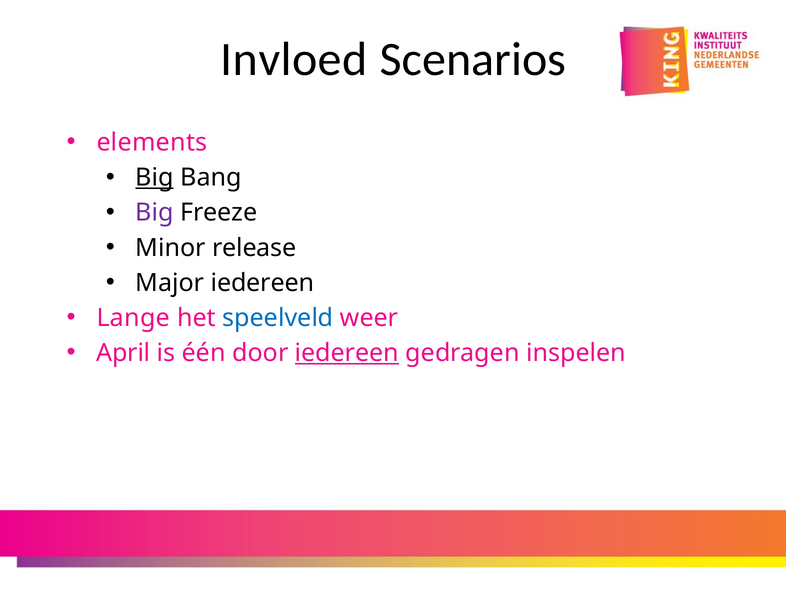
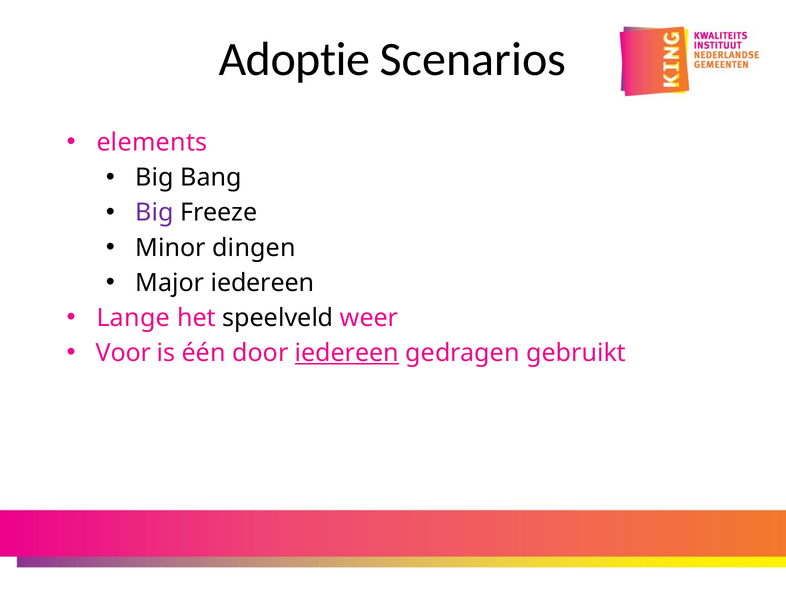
Invloed: Invloed -> Adoptie
Big at (155, 178) underline: present -> none
release: release -> dingen
speelveld colour: blue -> black
April: April -> Voor
inspelen: inspelen -> gebruikt
